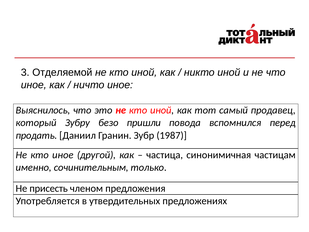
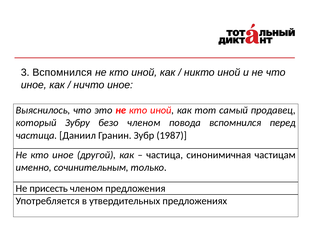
3 Отделяемой: Отделяемой -> Вспомнился
безо пришли: пришли -> членом
продать at (36, 135): продать -> частица
